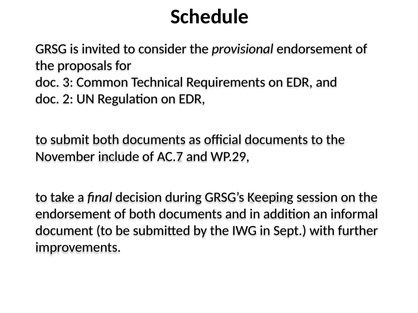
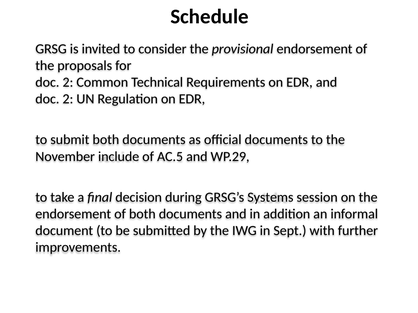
3 at (68, 82): 3 -> 2
AC.7: AC.7 -> AC.5
Keeping: Keeping -> Systems
